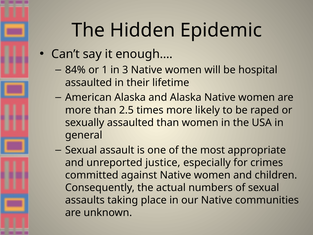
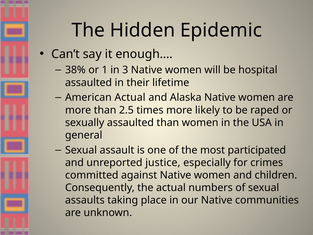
84%: 84% -> 38%
American Alaska: Alaska -> Actual
appropriate: appropriate -> participated
